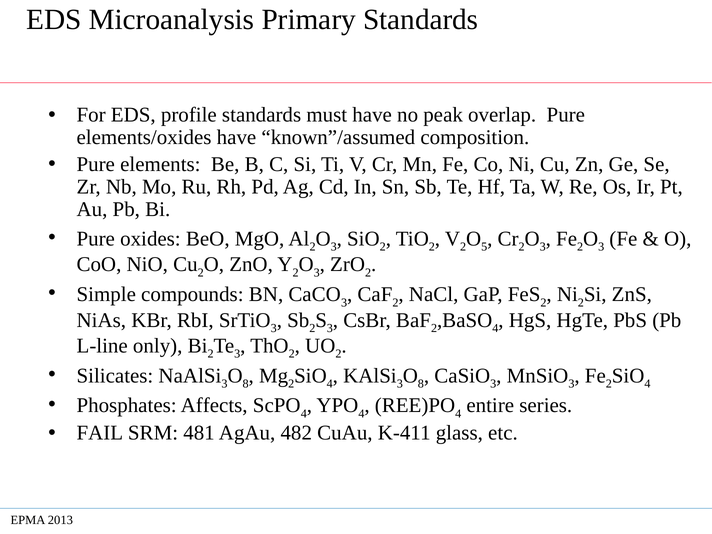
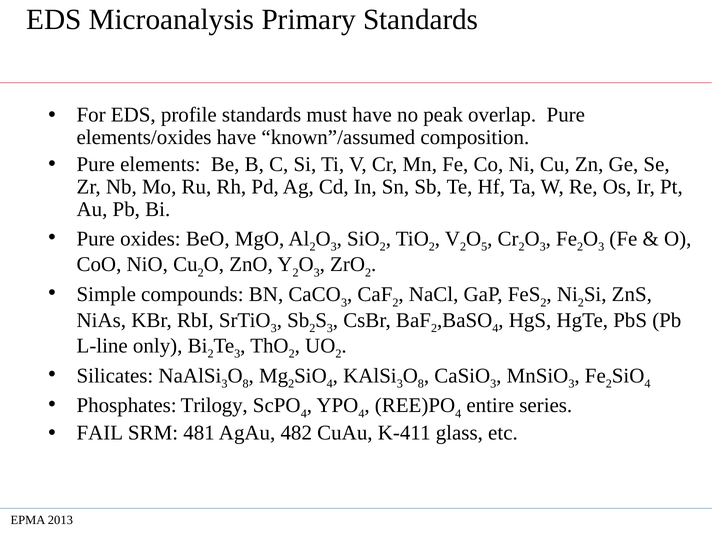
Affects: Affects -> Trilogy
